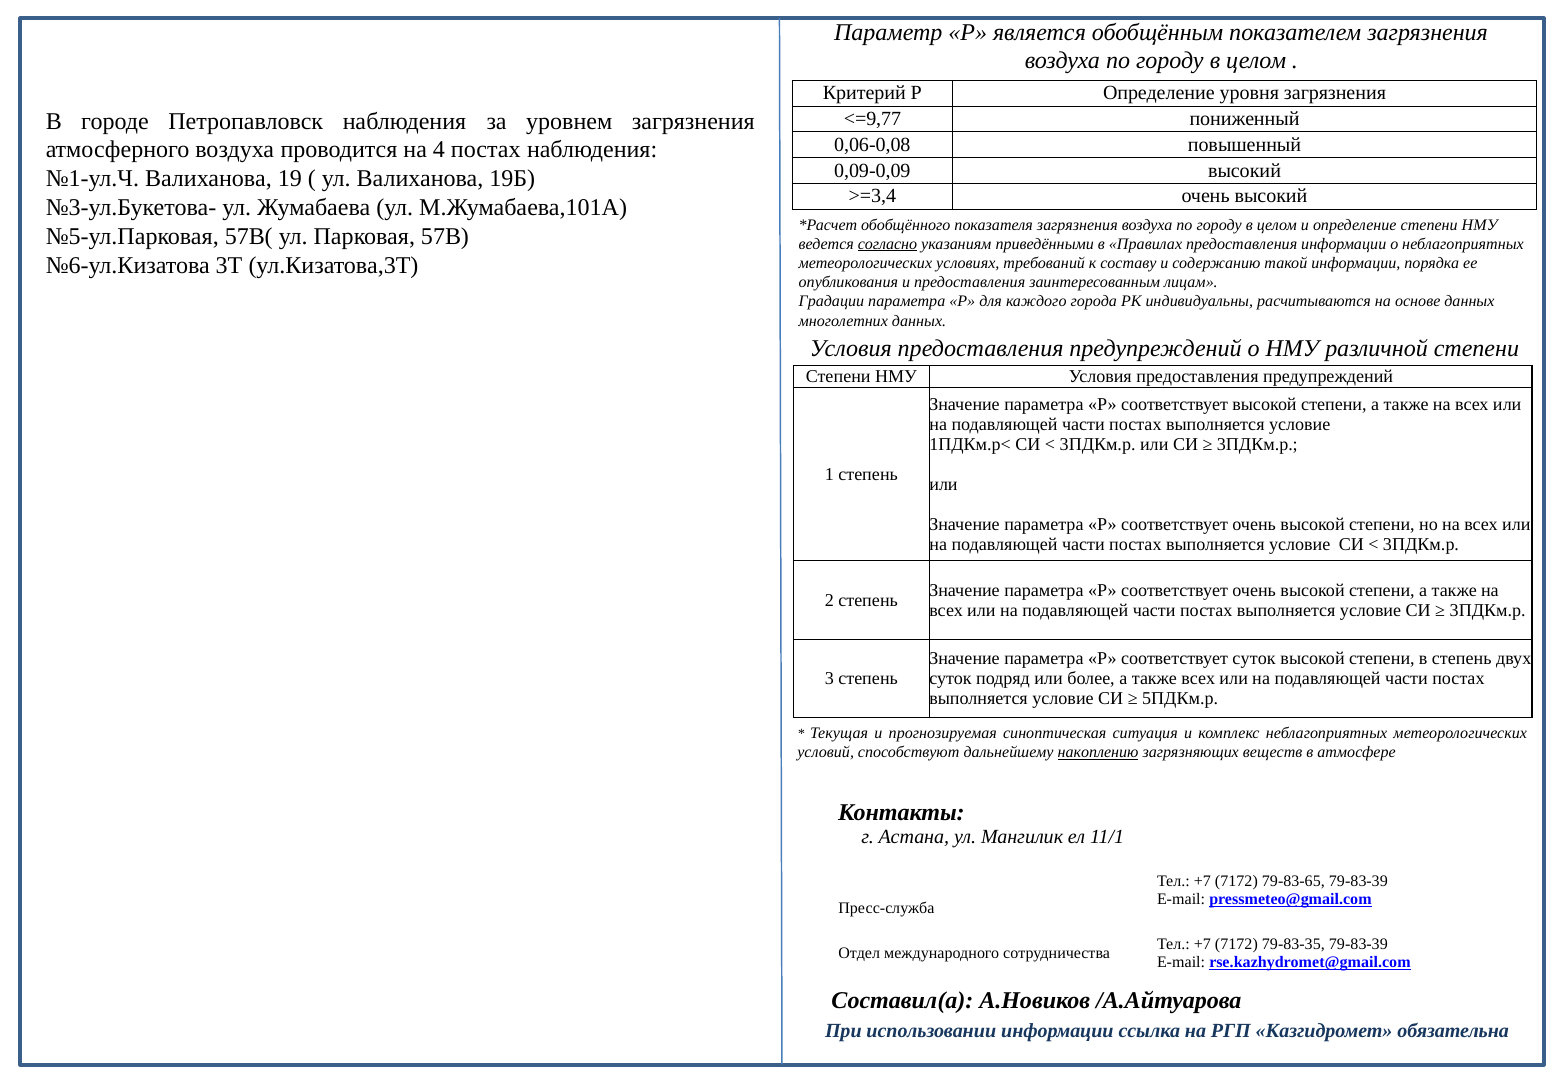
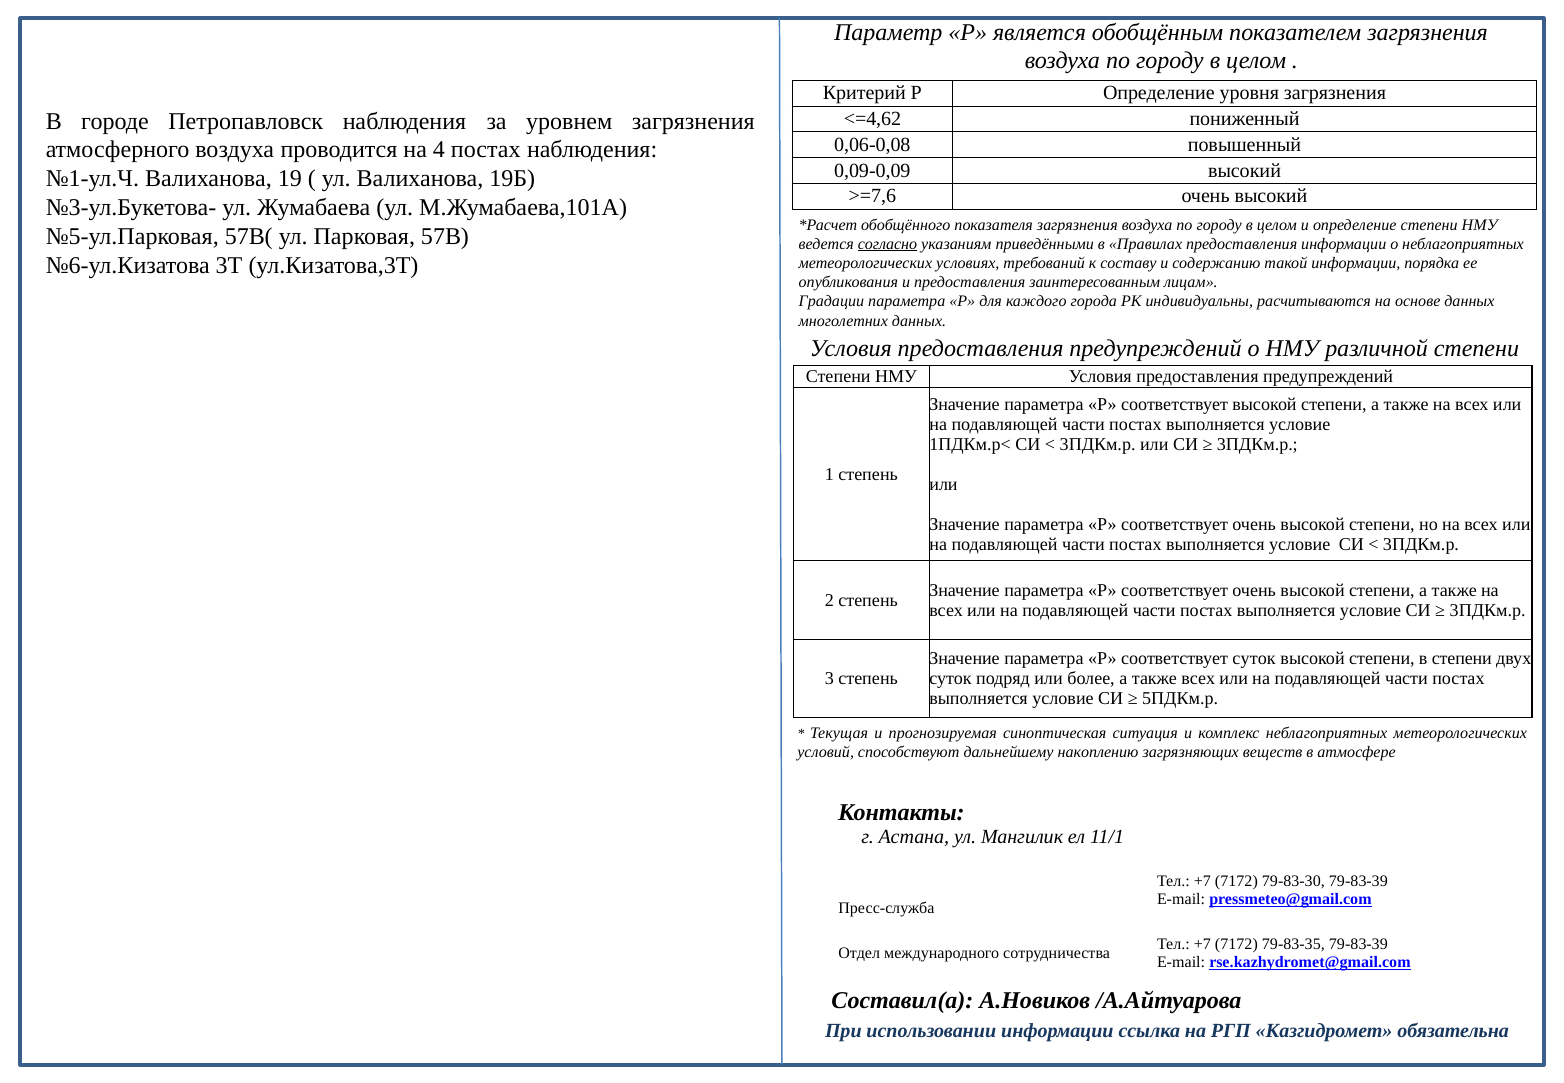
<=9,77: <=9,77 -> <=4,62
>=3,4: >=3,4 -> >=7,6
в степень: степень -> степени
накоплению underline: present -> none
79-83-65: 79-83-65 -> 79-83-30
